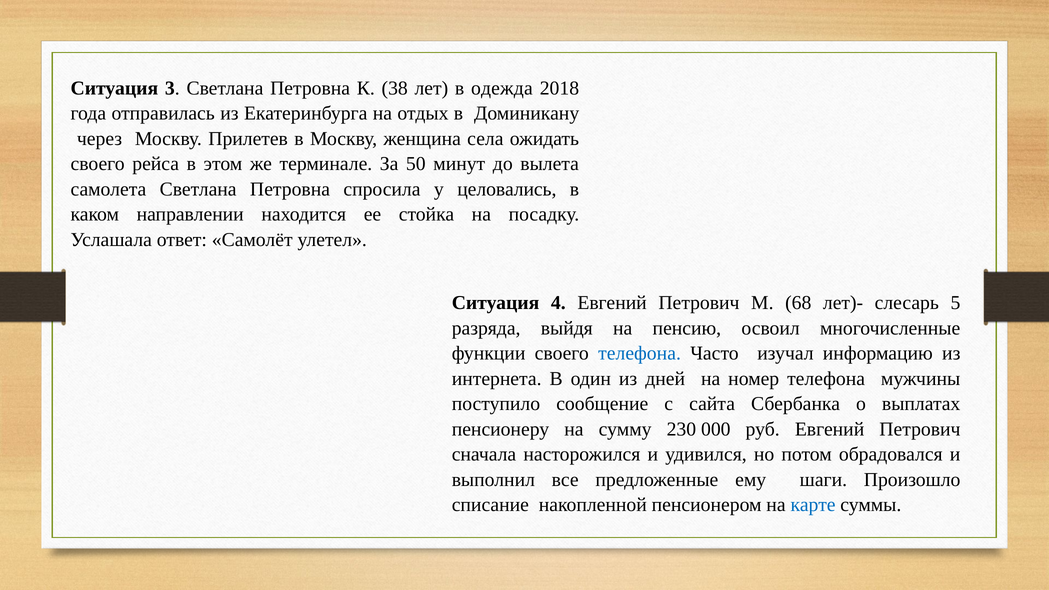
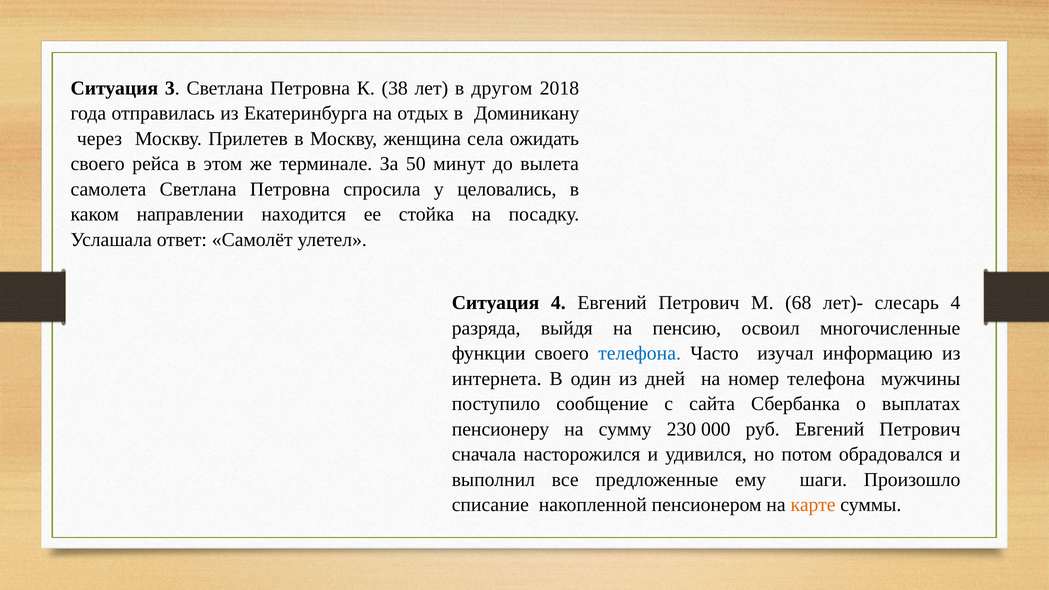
одежда: одежда -> другом
слесарь 5: 5 -> 4
карте colour: blue -> orange
